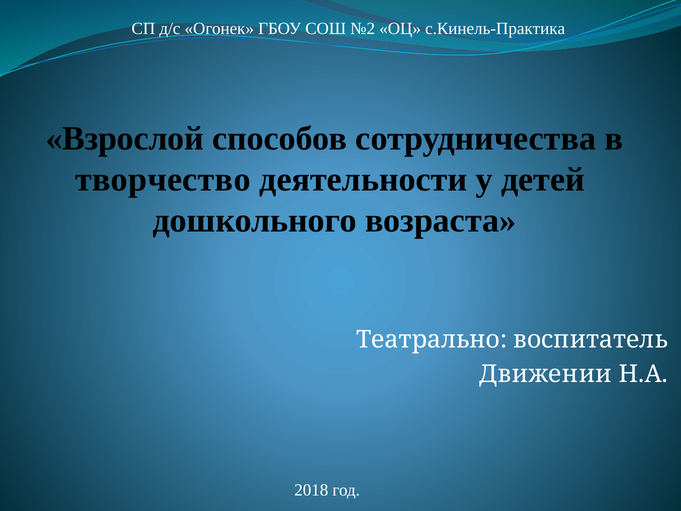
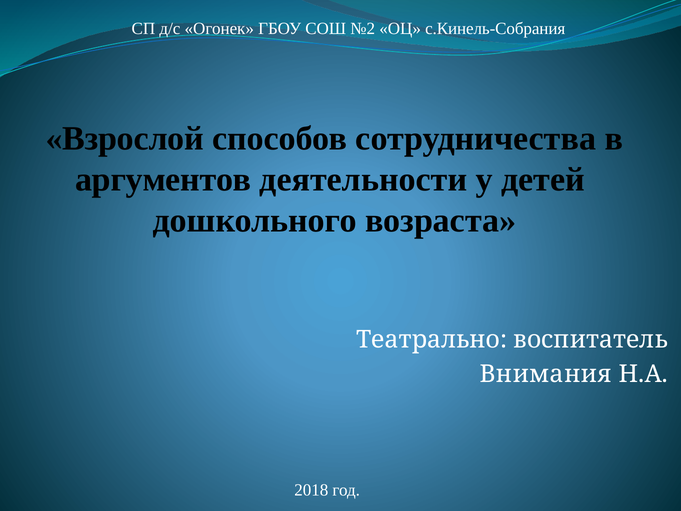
с.Кинель-Практика: с.Кинель-Практика -> с.Кинель-Собрания
творчество: творчество -> аргументов
Движении: Движении -> Внимания
